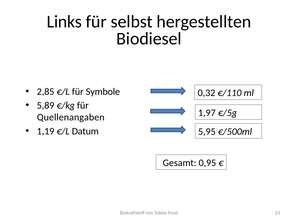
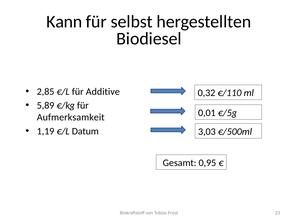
Links: Links -> Kann
Symbole: Symbole -> Additive
1,97: 1,97 -> 0,01
Quellenangaben: Quellenangaben -> Aufmerksamkeit
5,95: 5,95 -> 3,03
